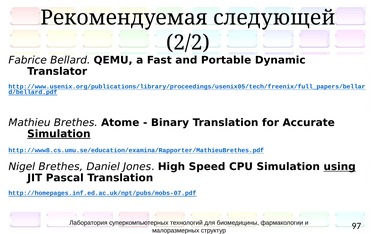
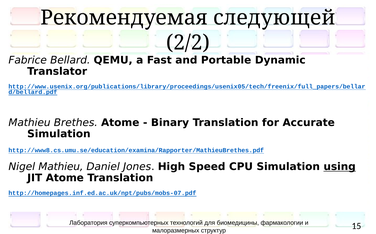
Simulation at (59, 134) underline: present -> none
Nigel Brethes: Brethes -> Mathieu
JIT Pascal: Pascal -> Atome
97: 97 -> 15
